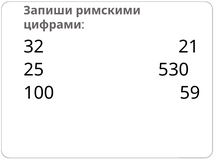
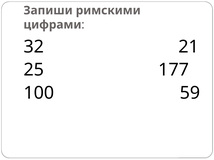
530: 530 -> 177
